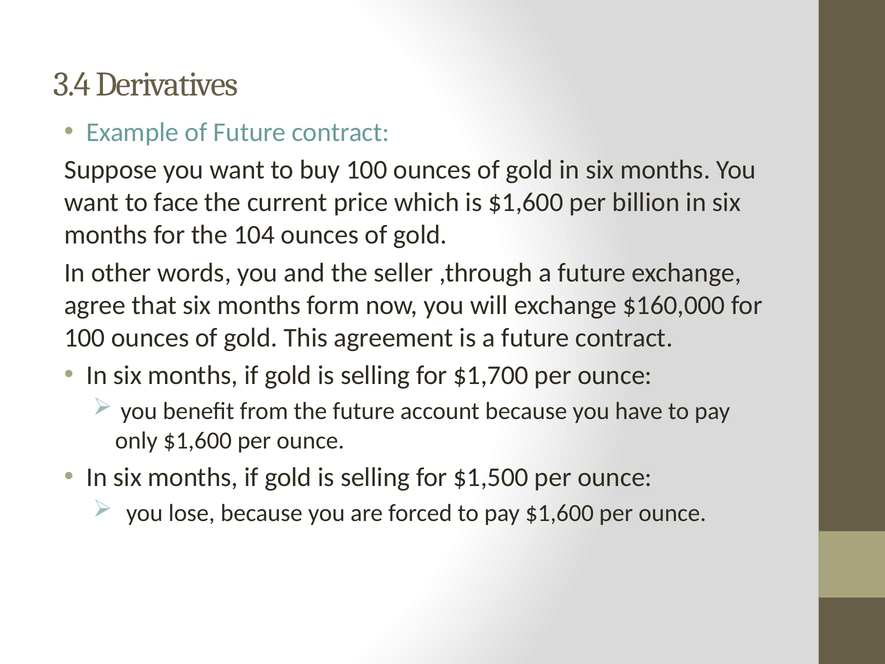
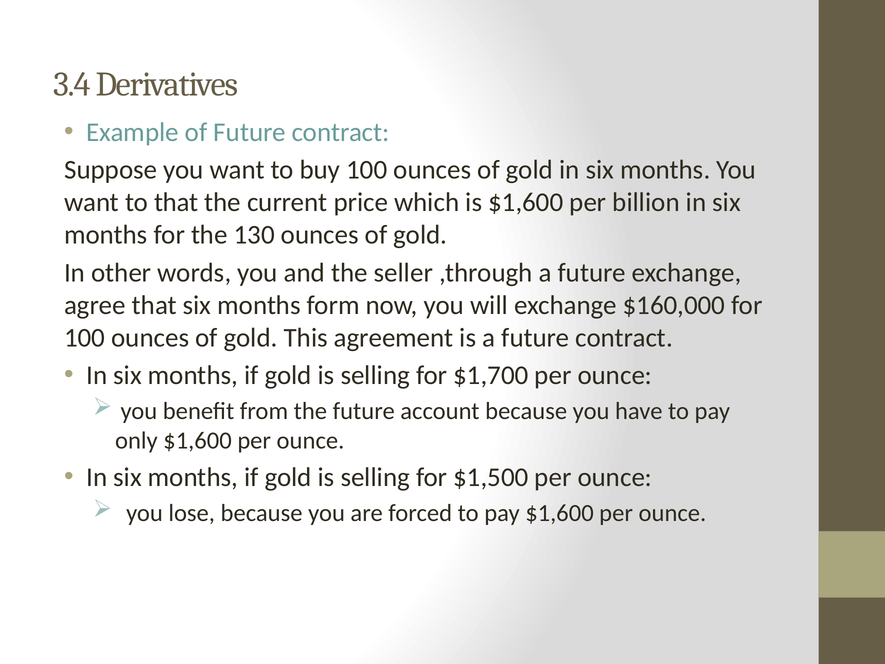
to face: face -> that
104: 104 -> 130
